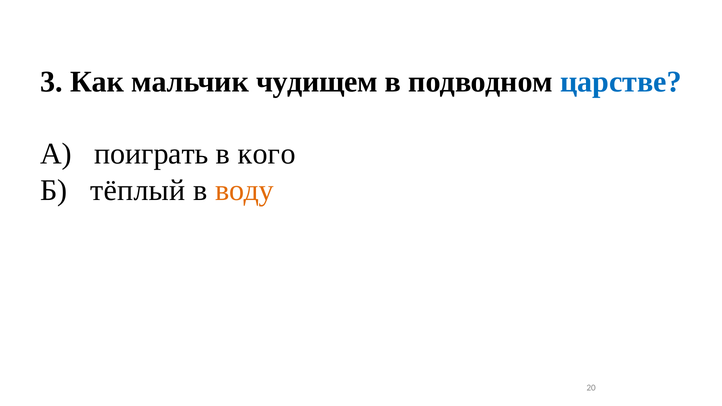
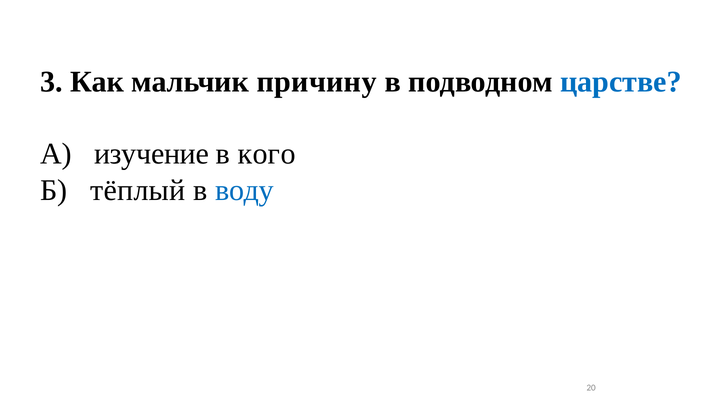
чудищем: чудищем -> причину
поиграть: поиграть -> изучение
воду colour: orange -> blue
